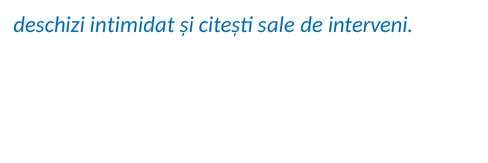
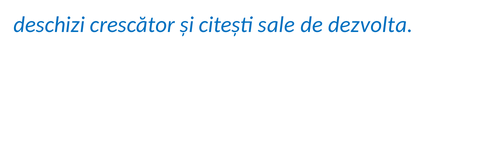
intimidat: intimidat -> crescător
interveni: interveni -> dezvolta
